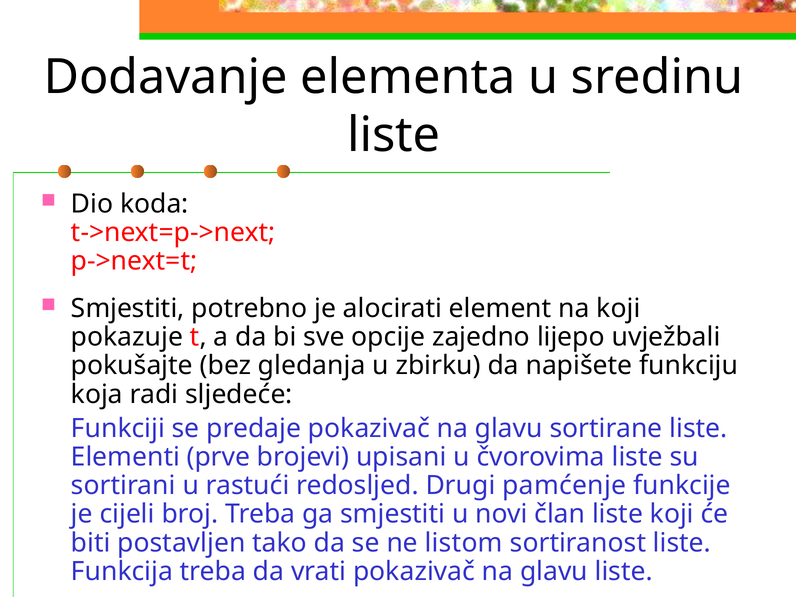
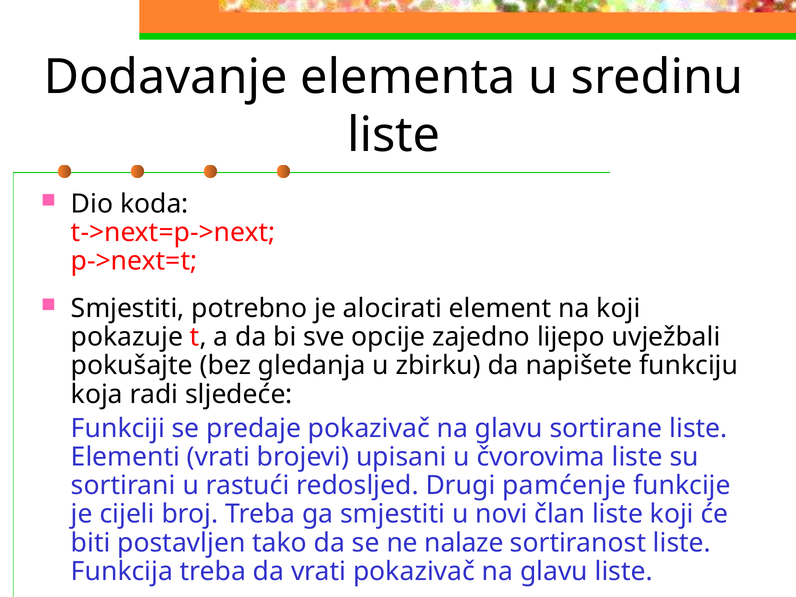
Elementi prve: prve -> vrati
listom: listom -> nalaze
